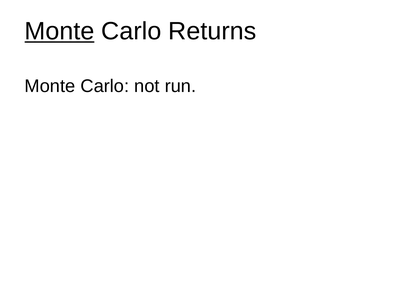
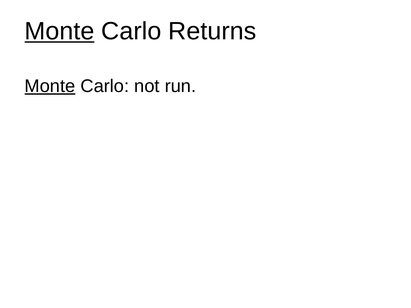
Monte at (50, 86) underline: none -> present
